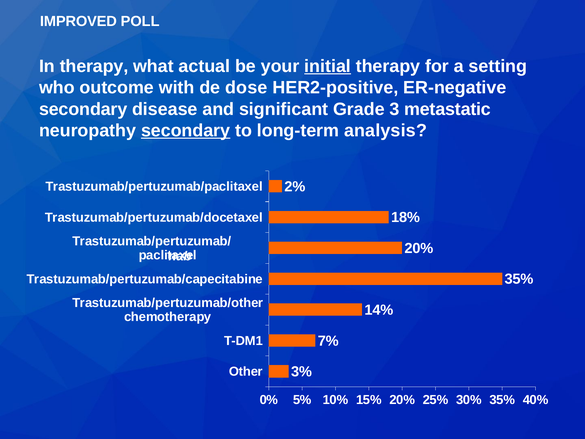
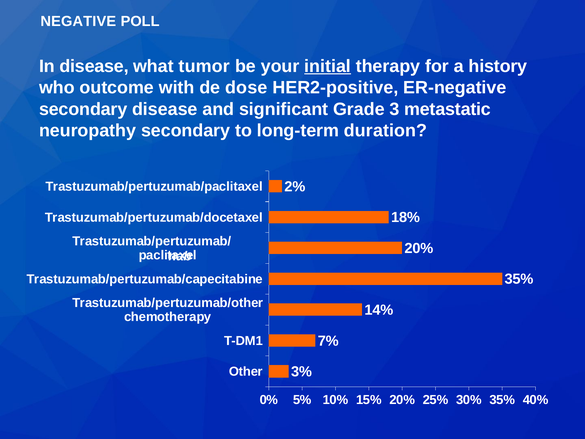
IMPROVED: IMPROVED -> NEGATIVE
In therapy: therapy -> disease
actual: actual -> tumor
setting: setting -> history
secondary at (186, 130) underline: present -> none
analysis: analysis -> duration
